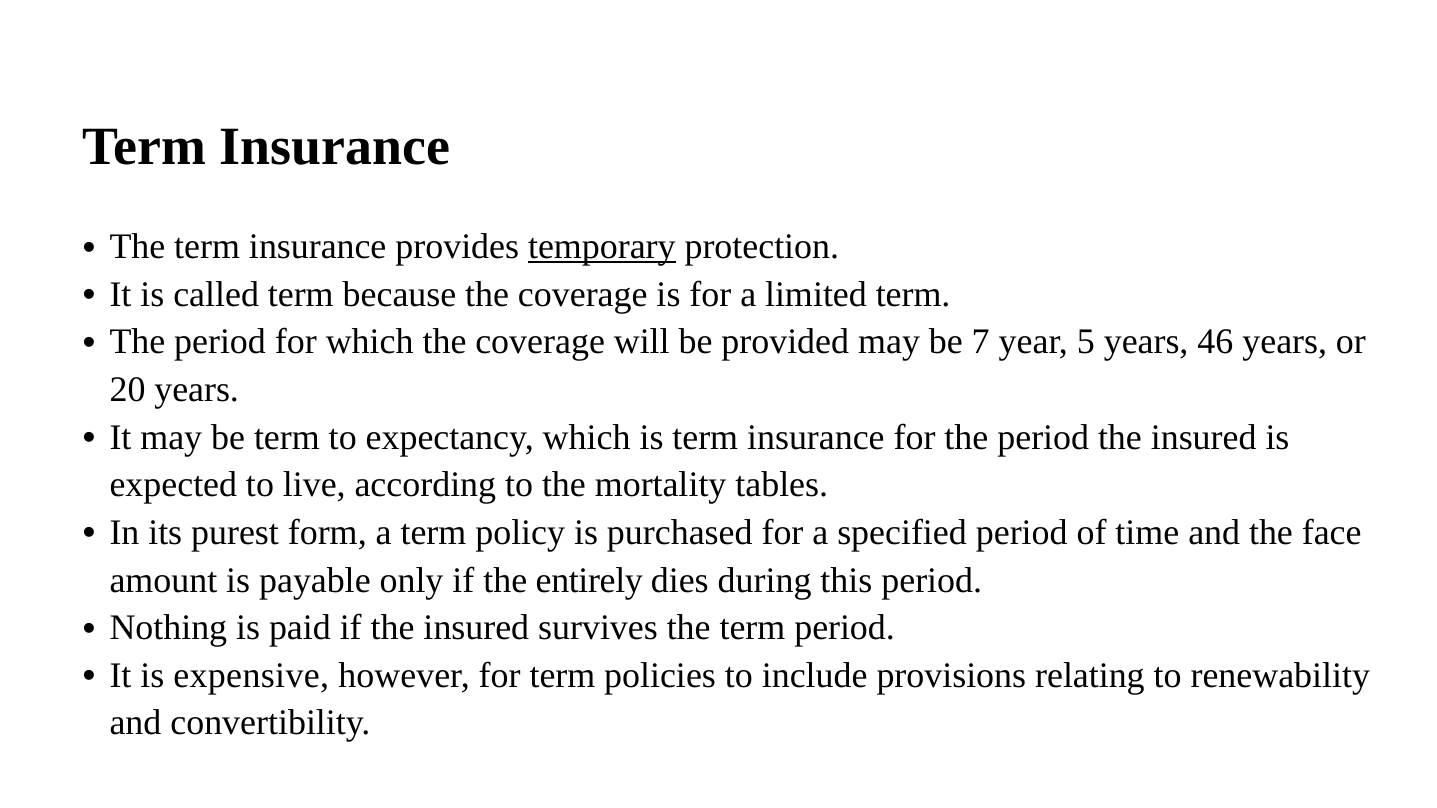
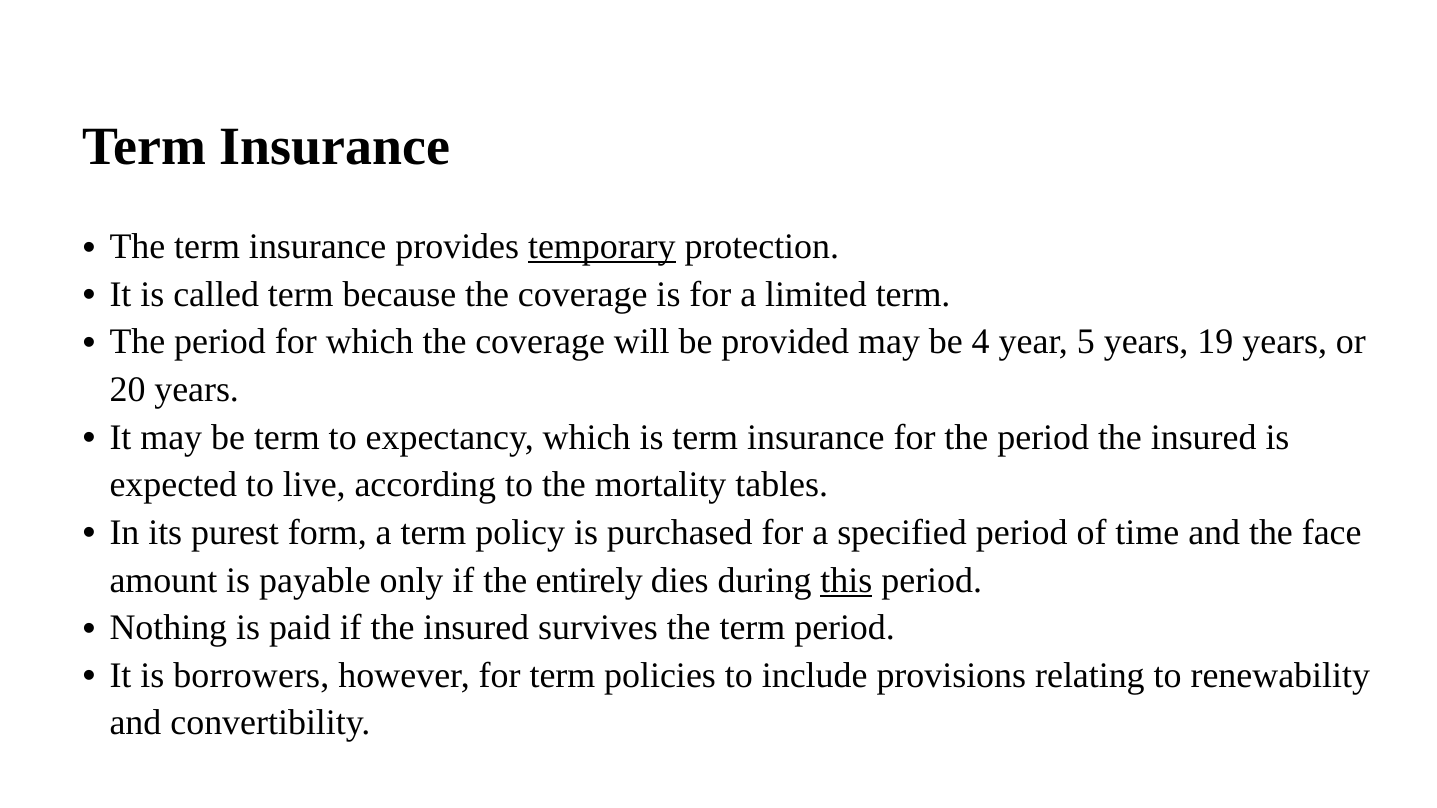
7: 7 -> 4
46: 46 -> 19
this underline: none -> present
expensive: expensive -> borrowers
